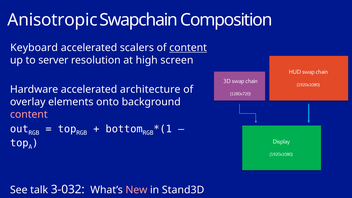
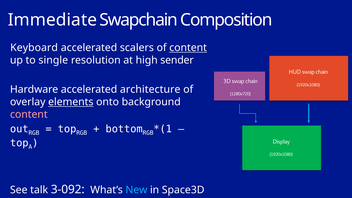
Anisotropic: Anisotropic -> Immediate
server: server -> single
screen: screen -> sender
elements underline: none -> present
3-032: 3-032 -> 3-092
New colour: pink -> light blue
Stand3D: Stand3D -> Space3D
